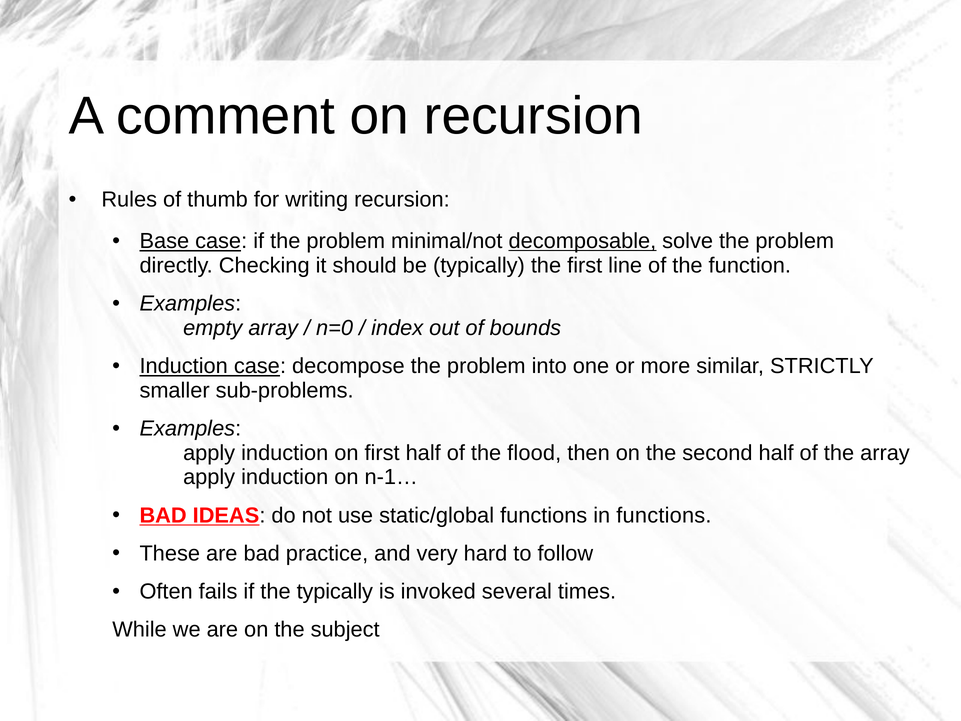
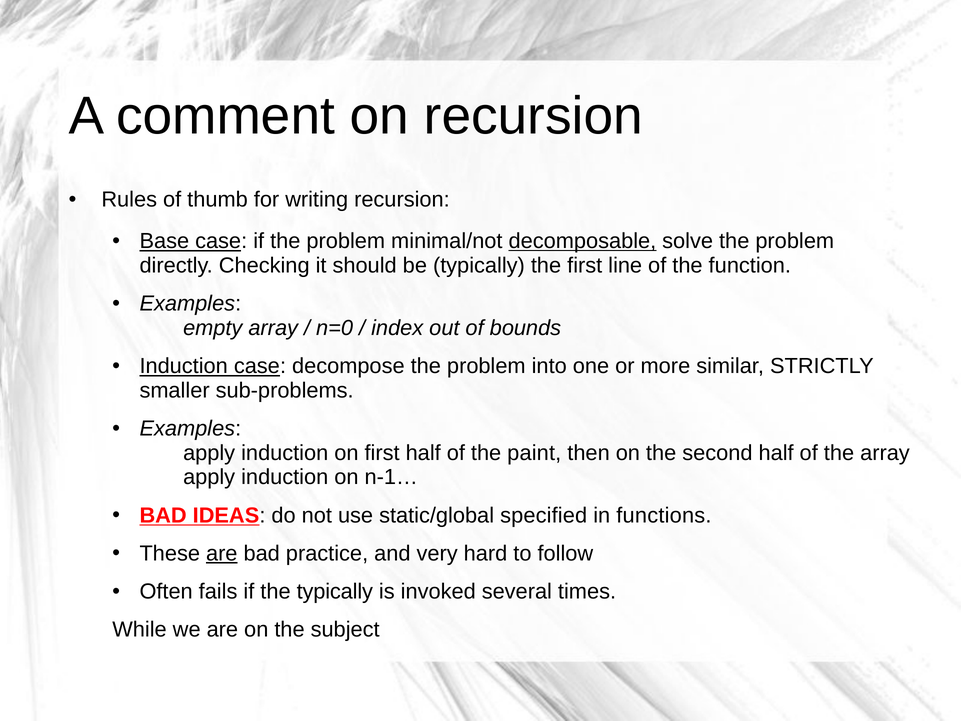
flood: flood -> paint
static/global functions: functions -> specified
are at (222, 553) underline: none -> present
